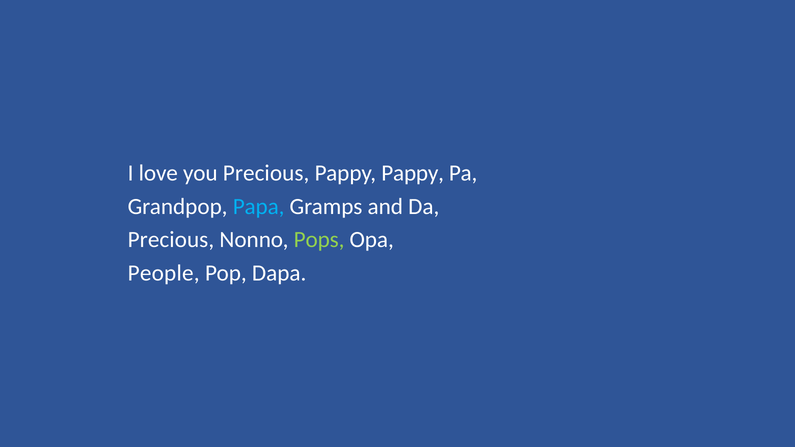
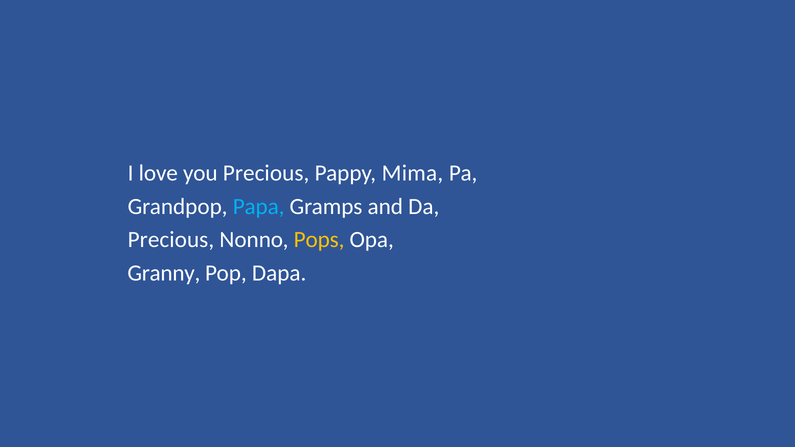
Pappy Pappy: Pappy -> Mima
Pops colour: light green -> yellow
People: People -> Granny
